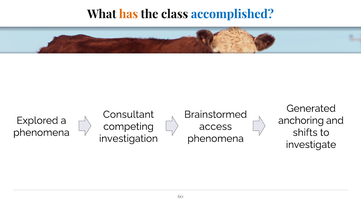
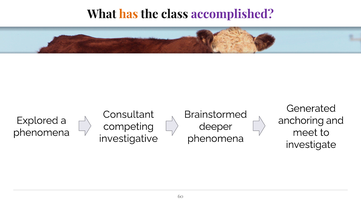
accomplished colour: blue -> purple
access: access -> deeper
shifts: shifts -> meet
investigation: investigation -> investigative
